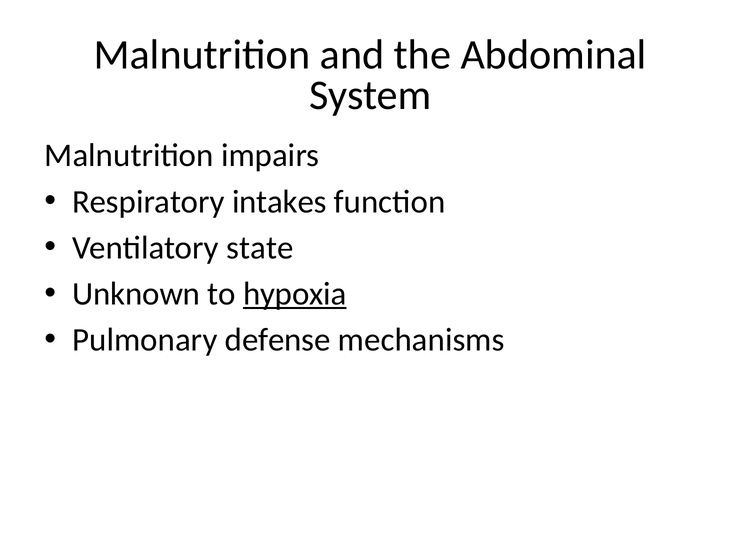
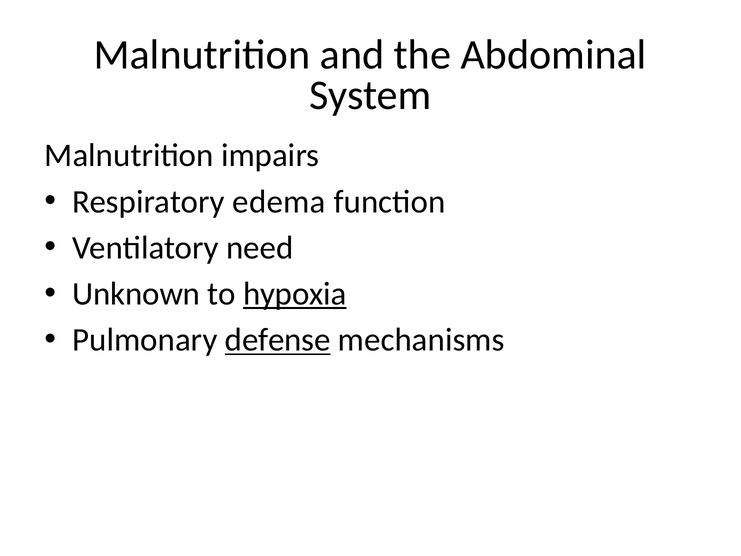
intakes: intakes -> edema
state: state -> need
defense underline: none -> present
